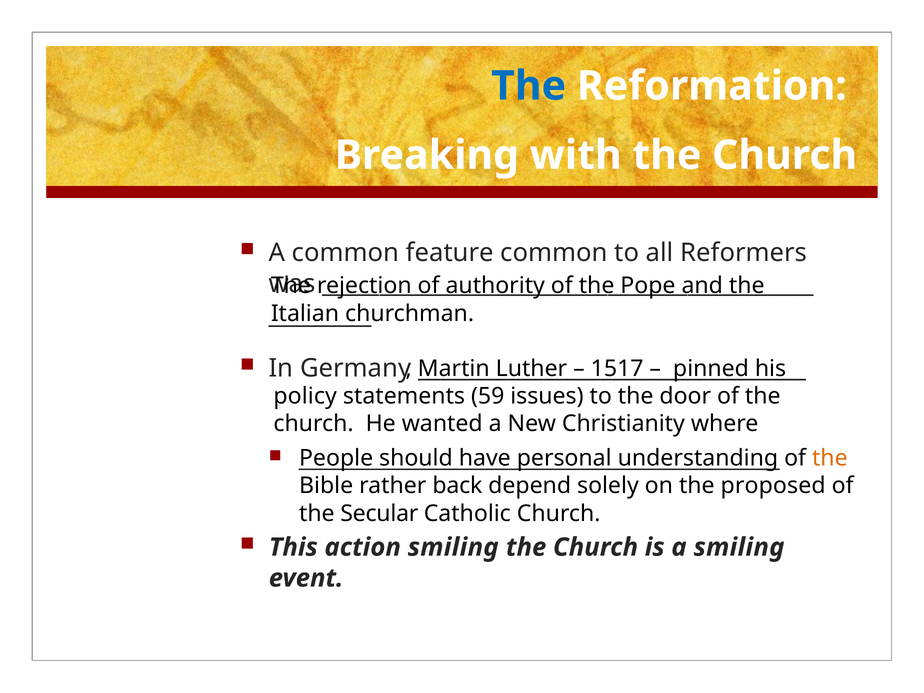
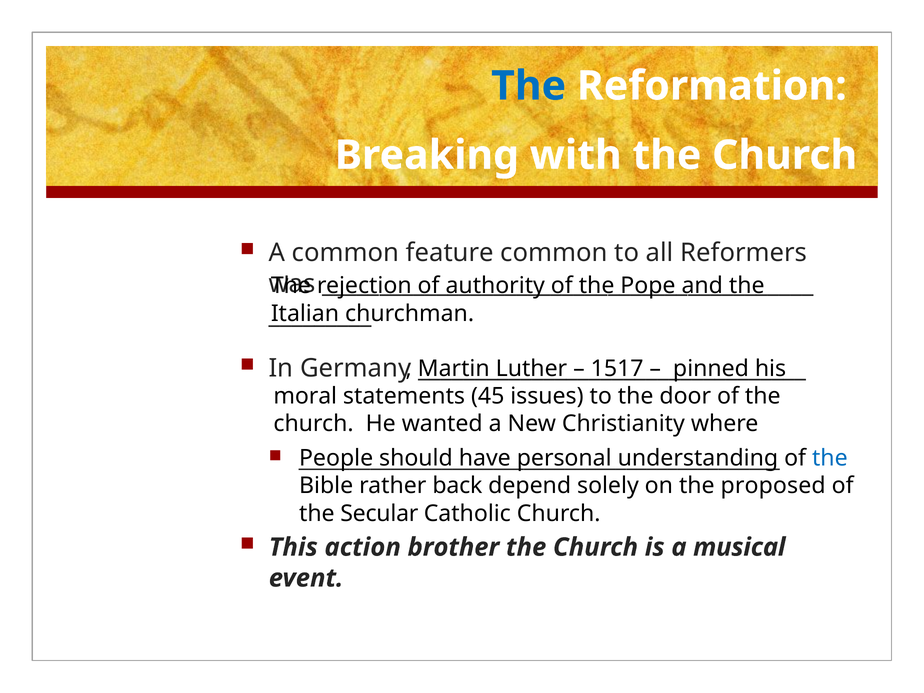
policy: policy -> moral
59: 59 -> 45
the at (830, 458) colour: orange -> blue
action smiling: smiling -> brother
a smiling: smiling -> musical
